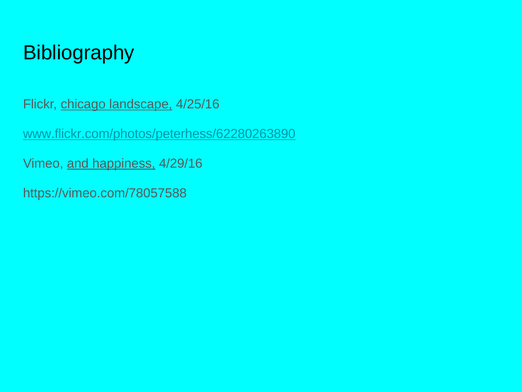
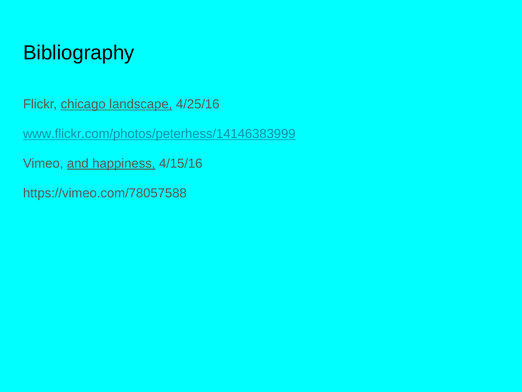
www.flickr.com/photos/peterhess/62280263890: www.flickr.com/photos/peterhess/62280263890 -> www.flickr.com/photos/peterhess/14146383999
4/29/16: 4/29/16 -> 4/15/16
